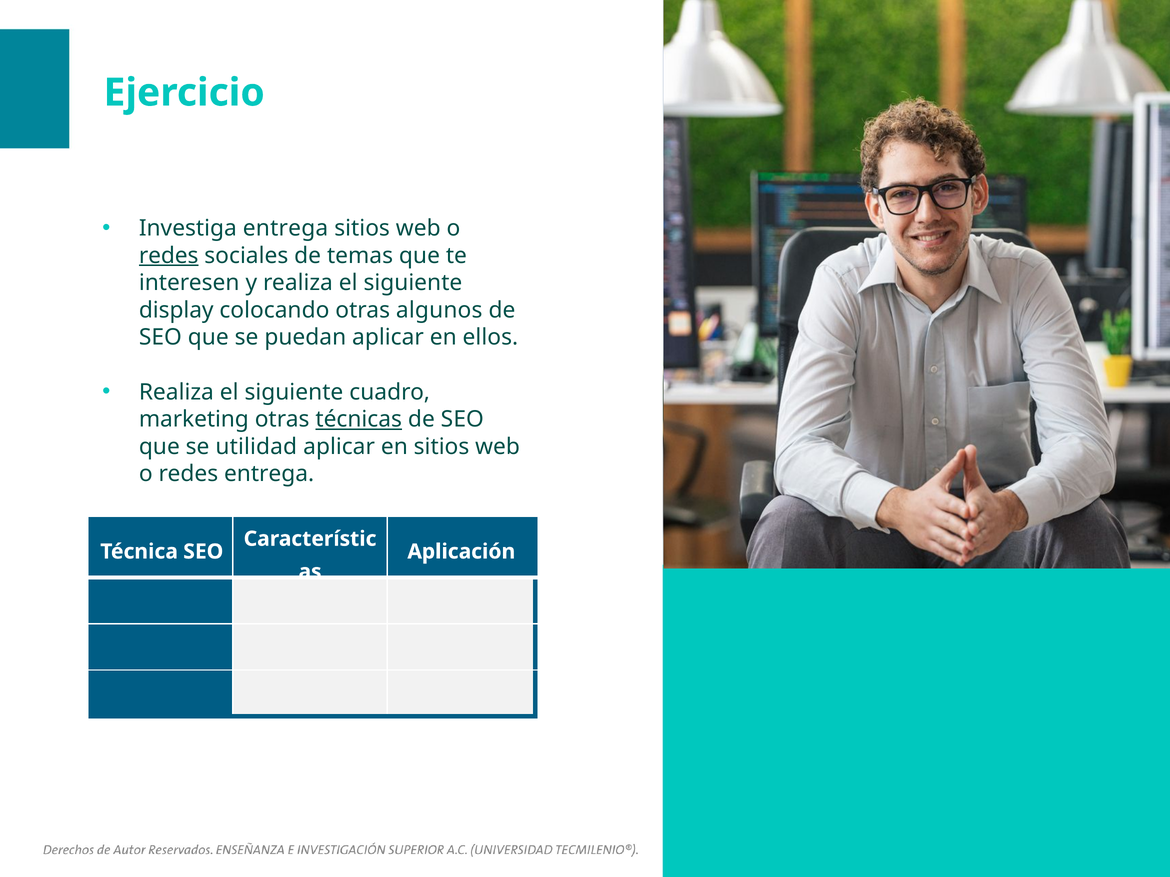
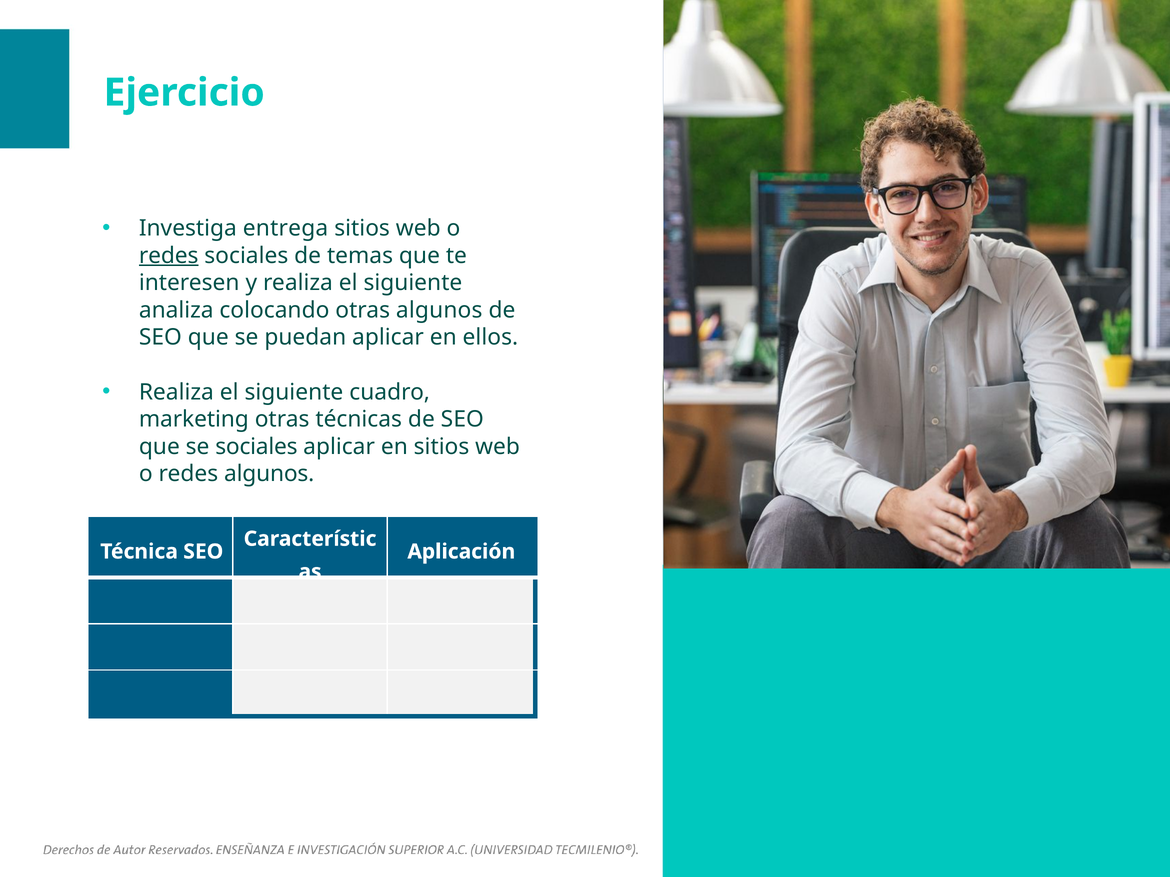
display: display -> analiza
técnicas underline: present -> none
se utilidad: utilidad -> sociales
redes entrega: entrega -> algunos
